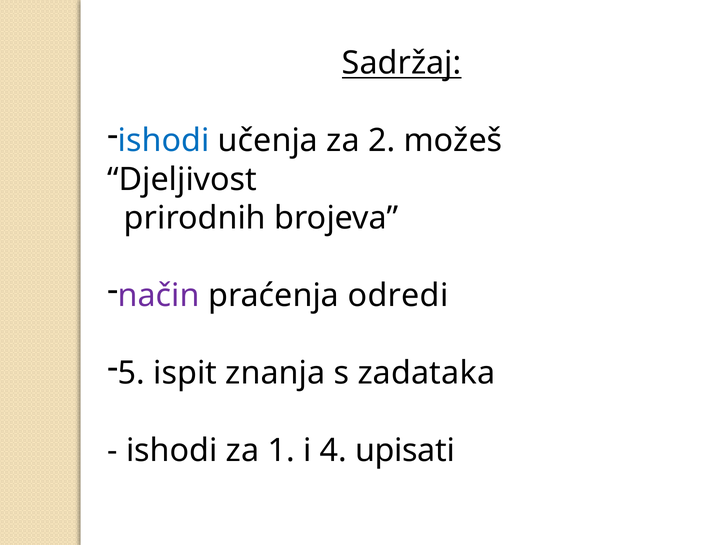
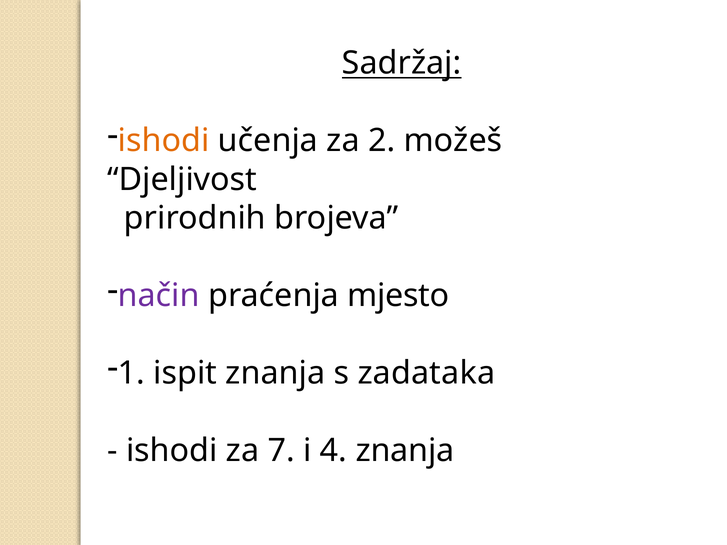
ishodi at (164, 141) colour: blue -> orange
odredi: odredi -> mjesto
5: 5 -> 1
1: 1 -> 7
4 upisati: upisati -> znanja
